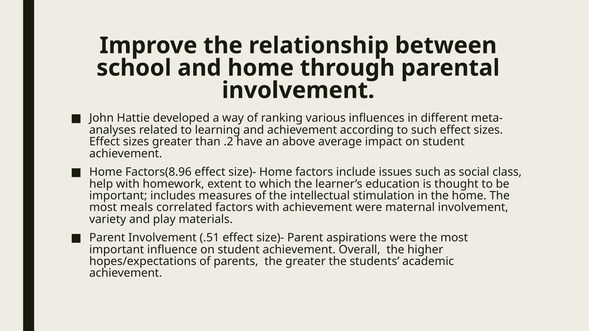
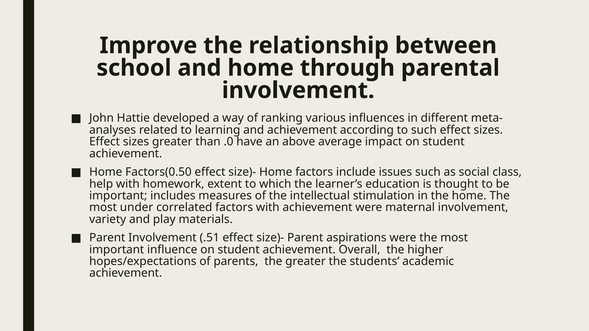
.2: .2 -> .0
Factors(8.96: Factors(8.96 -> Factors(0.50
meals: meals -> under
